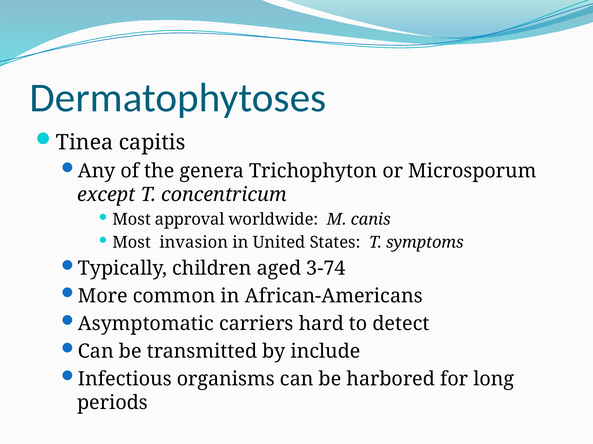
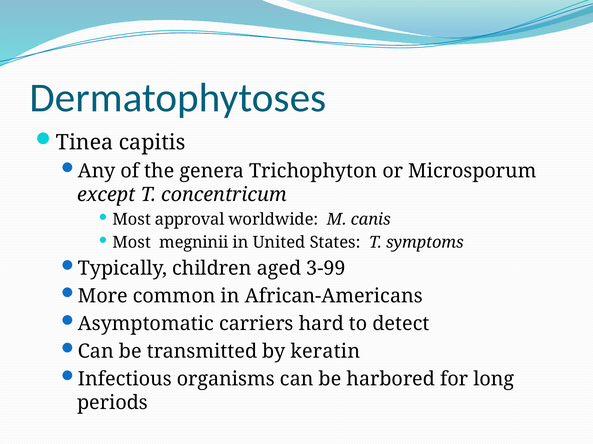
invasion: invasion -> megninii
3-74: 3-74 -> 3-99
include: include -> keratin
